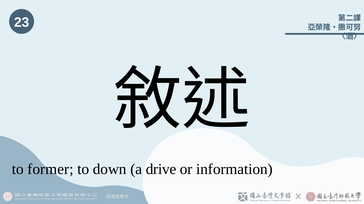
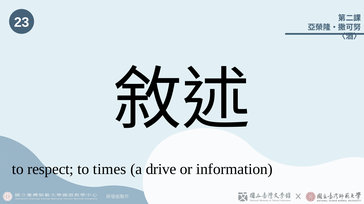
former: former -> respect
down: down -> times
